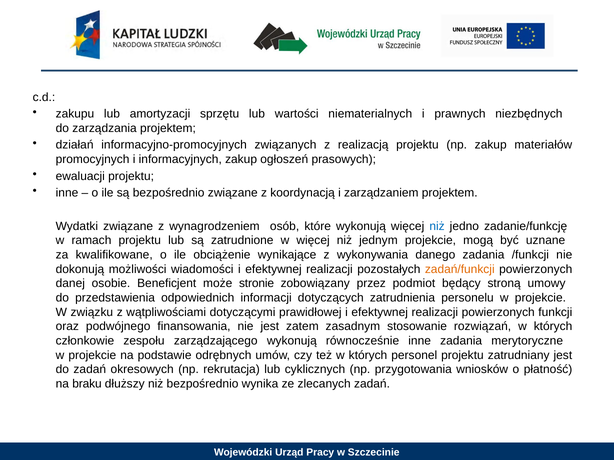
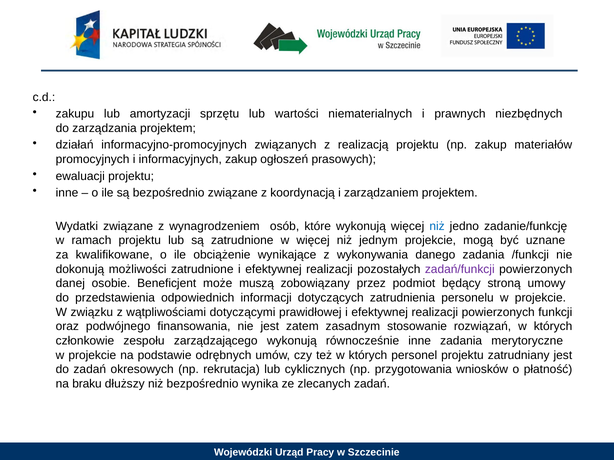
możliwości wiadomości: wiadomości -> zatrudnione
zadań/funkcji colour: orange -> purple
stronie: stronie -> muszą
